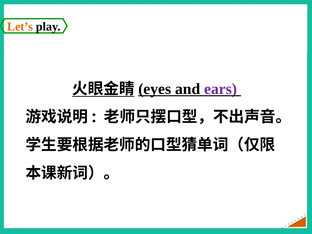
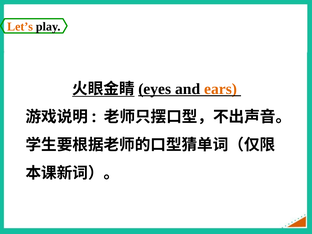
ears colour: purple -> orange
